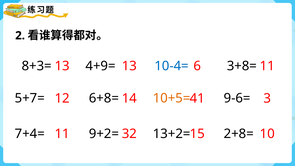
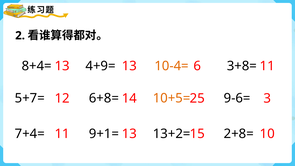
8+3=: 8+3= -> 8+4=
10-4= colour: blue -> orange
41: 41 -> 25
9+2=: 9+2= -> 9+1=
11 32: 32 -> 13
